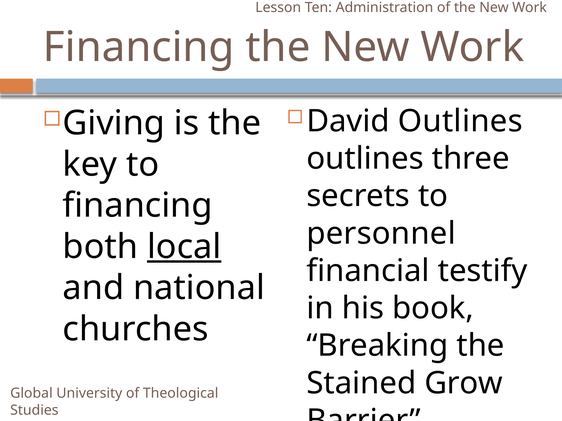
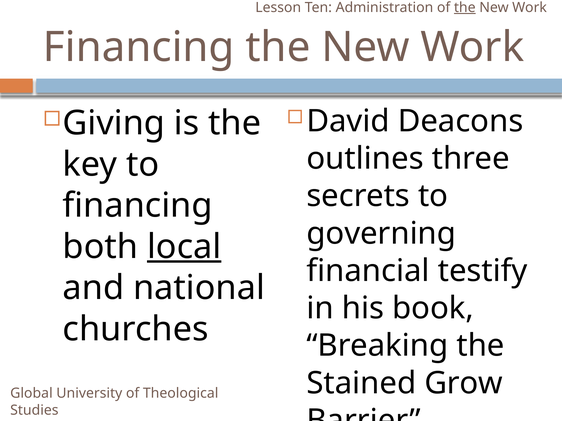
the at (465, 7) underline: none -> present
David Outlines: Outlines -> Deacons
personnel: personnel -> governing
